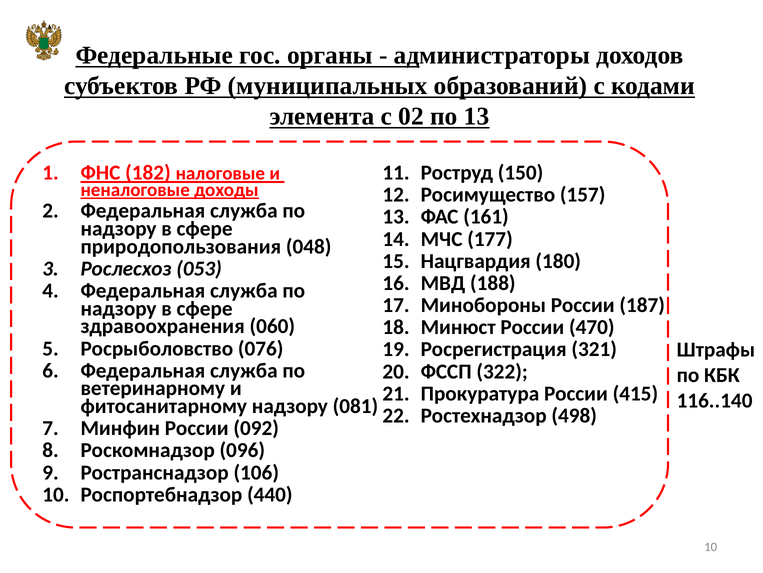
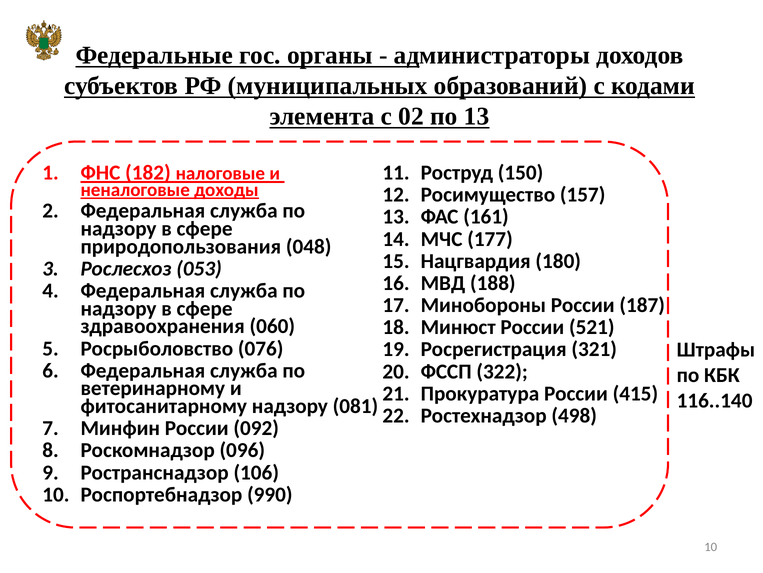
470: 470 -> 521
440: 440 -> 990
